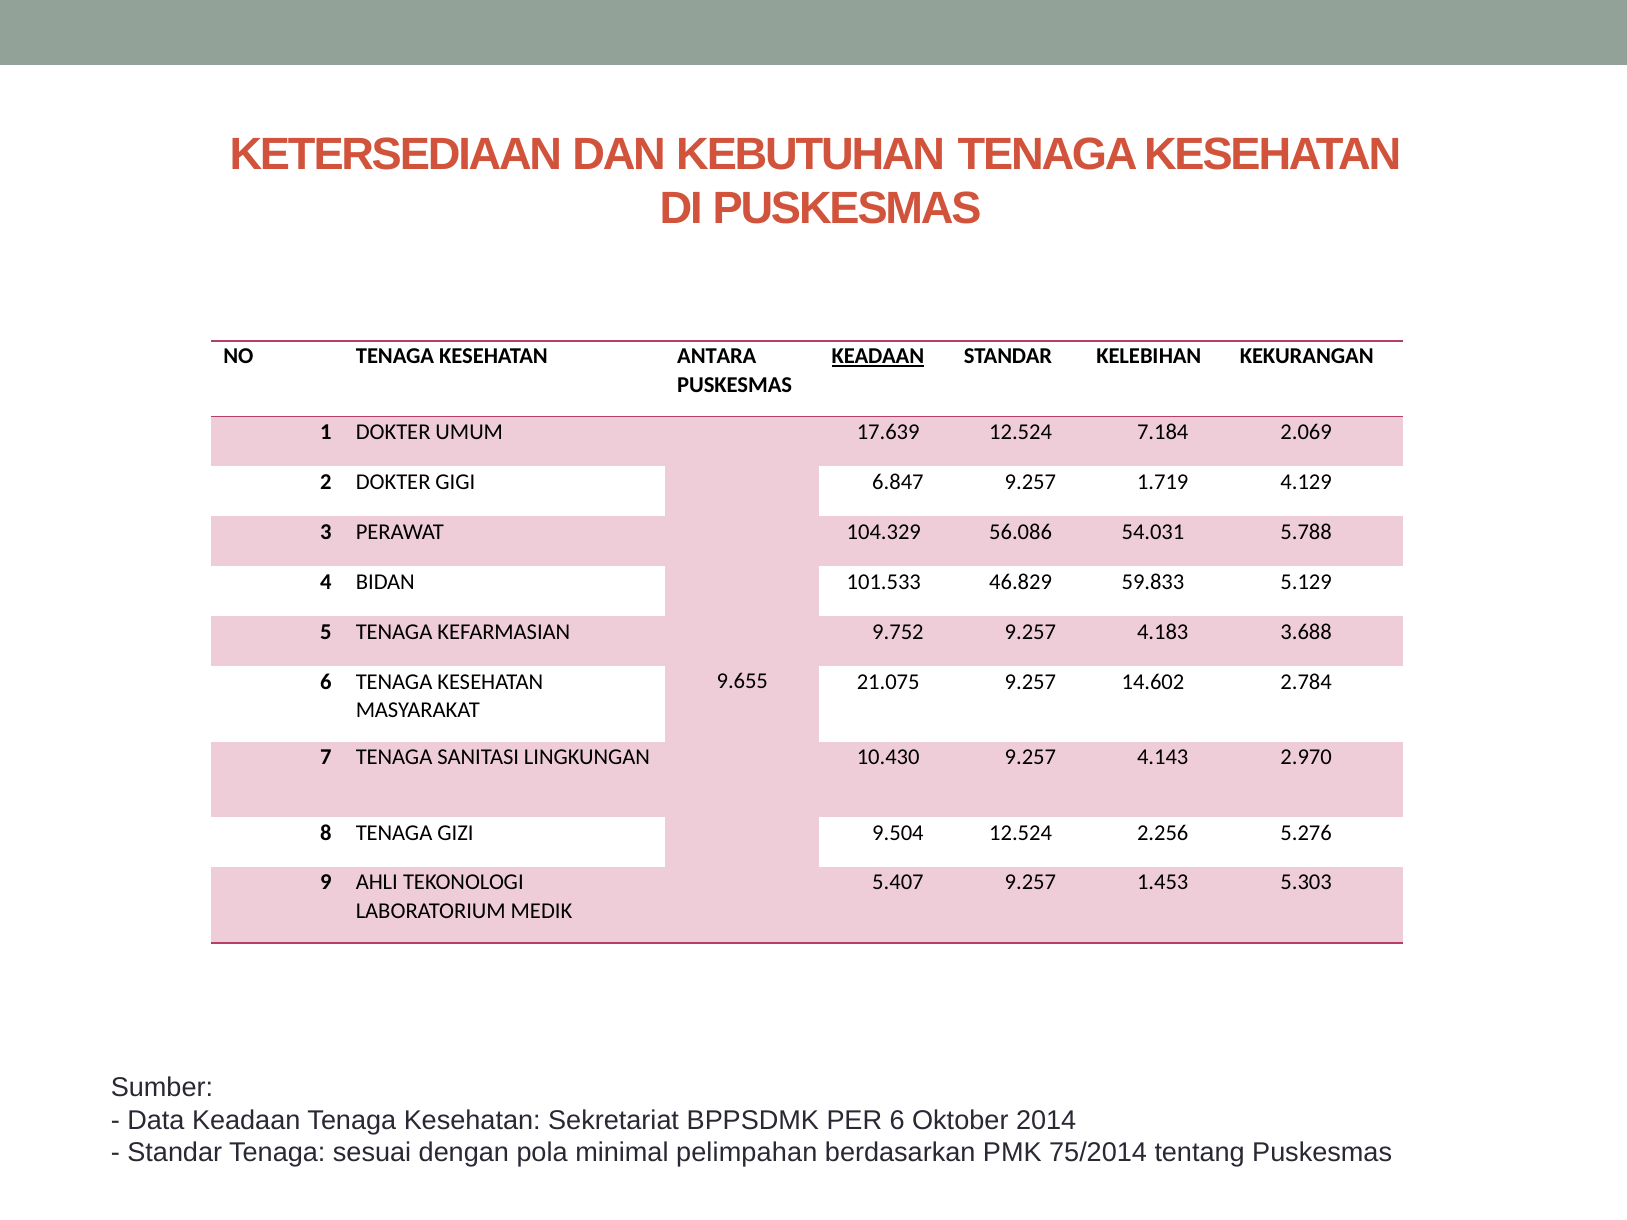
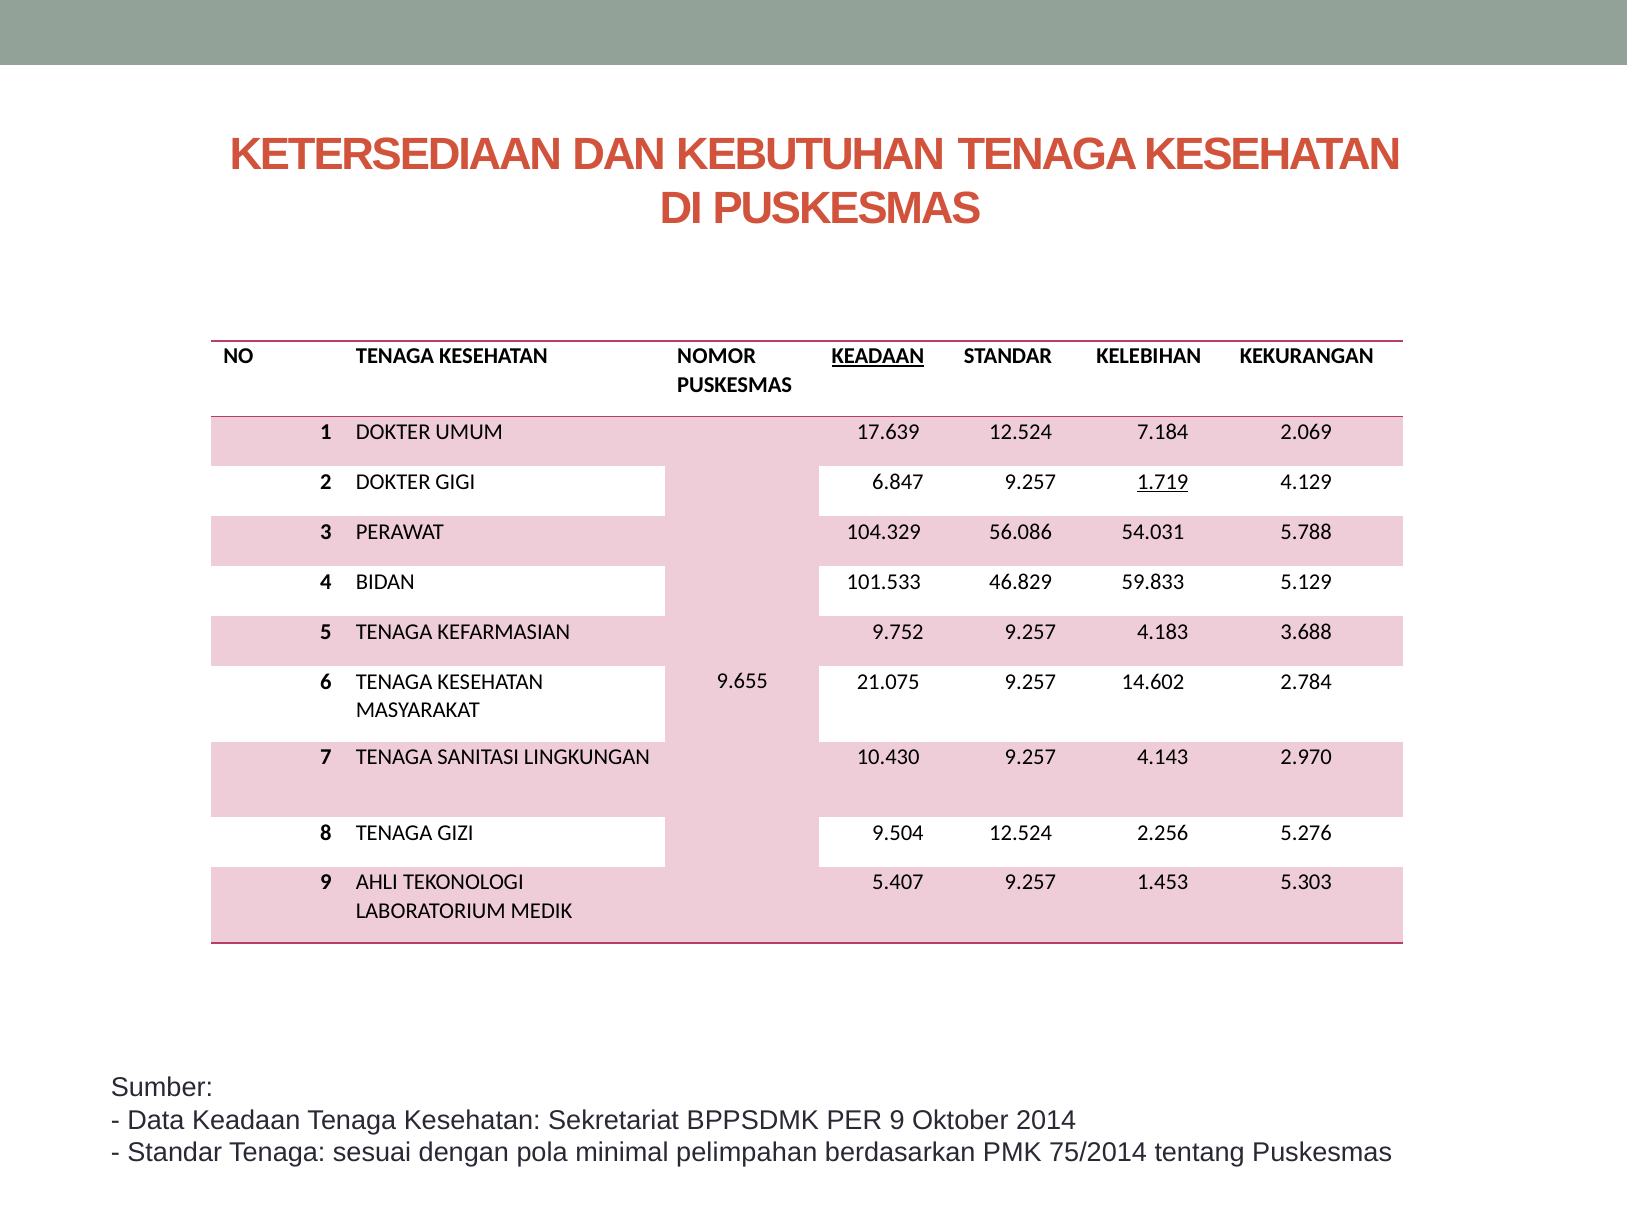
ANTARA: ANTARA -> NOMOR
1.719 underline: none -> present
PER 6: 6 -> 9
